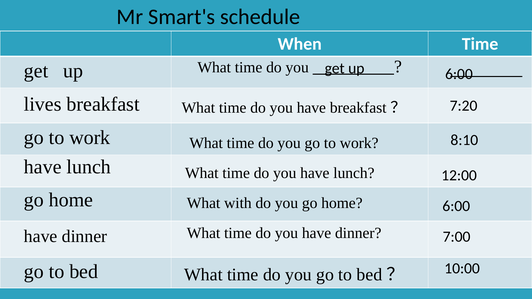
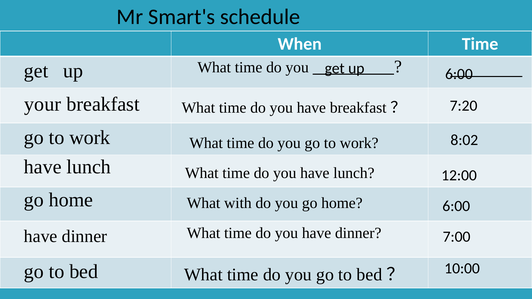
lives: lives -> your
8:10: 8:10 -> 8:02
